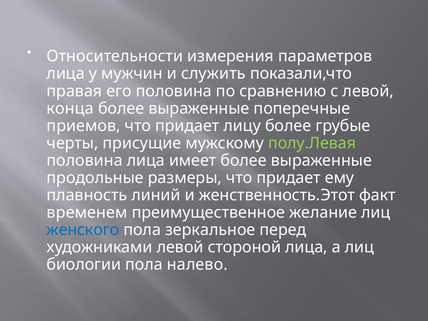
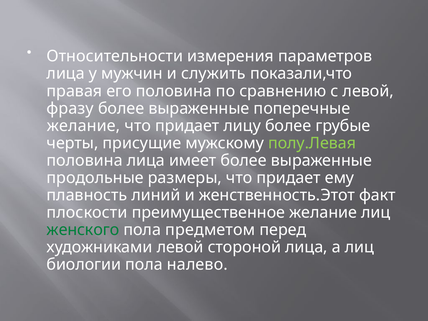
конца: конца -> фразу
приемов at (84, 126): приемов -> желание
временем: временем -> плоскости
женского colour: blue -> green
зеркальное: зеркальное -> предметом
